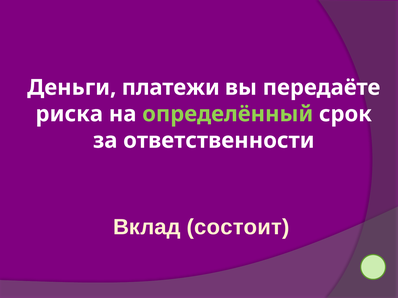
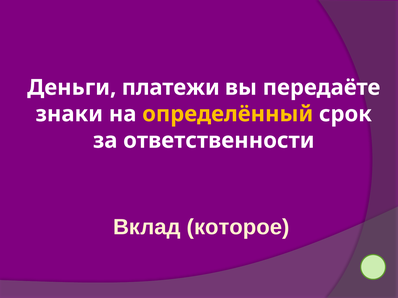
риска: риска -> знаки
определённый colour: light green -> yellow
состоит: состоит -> которое
